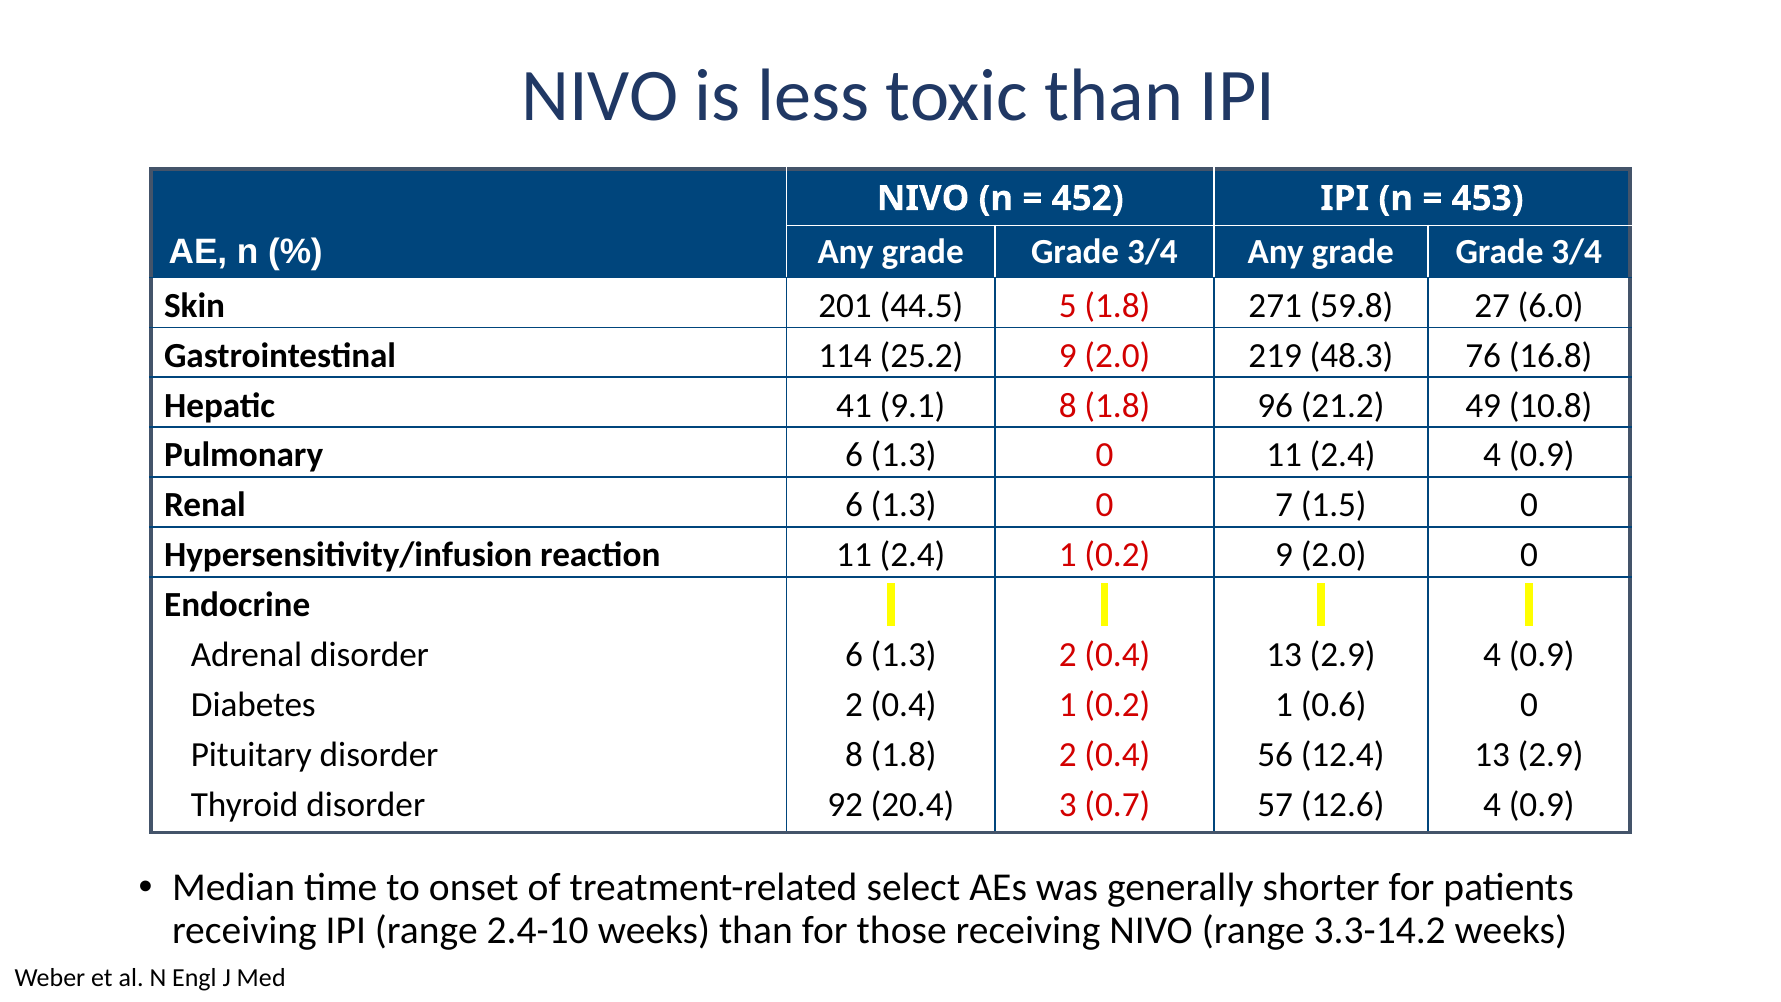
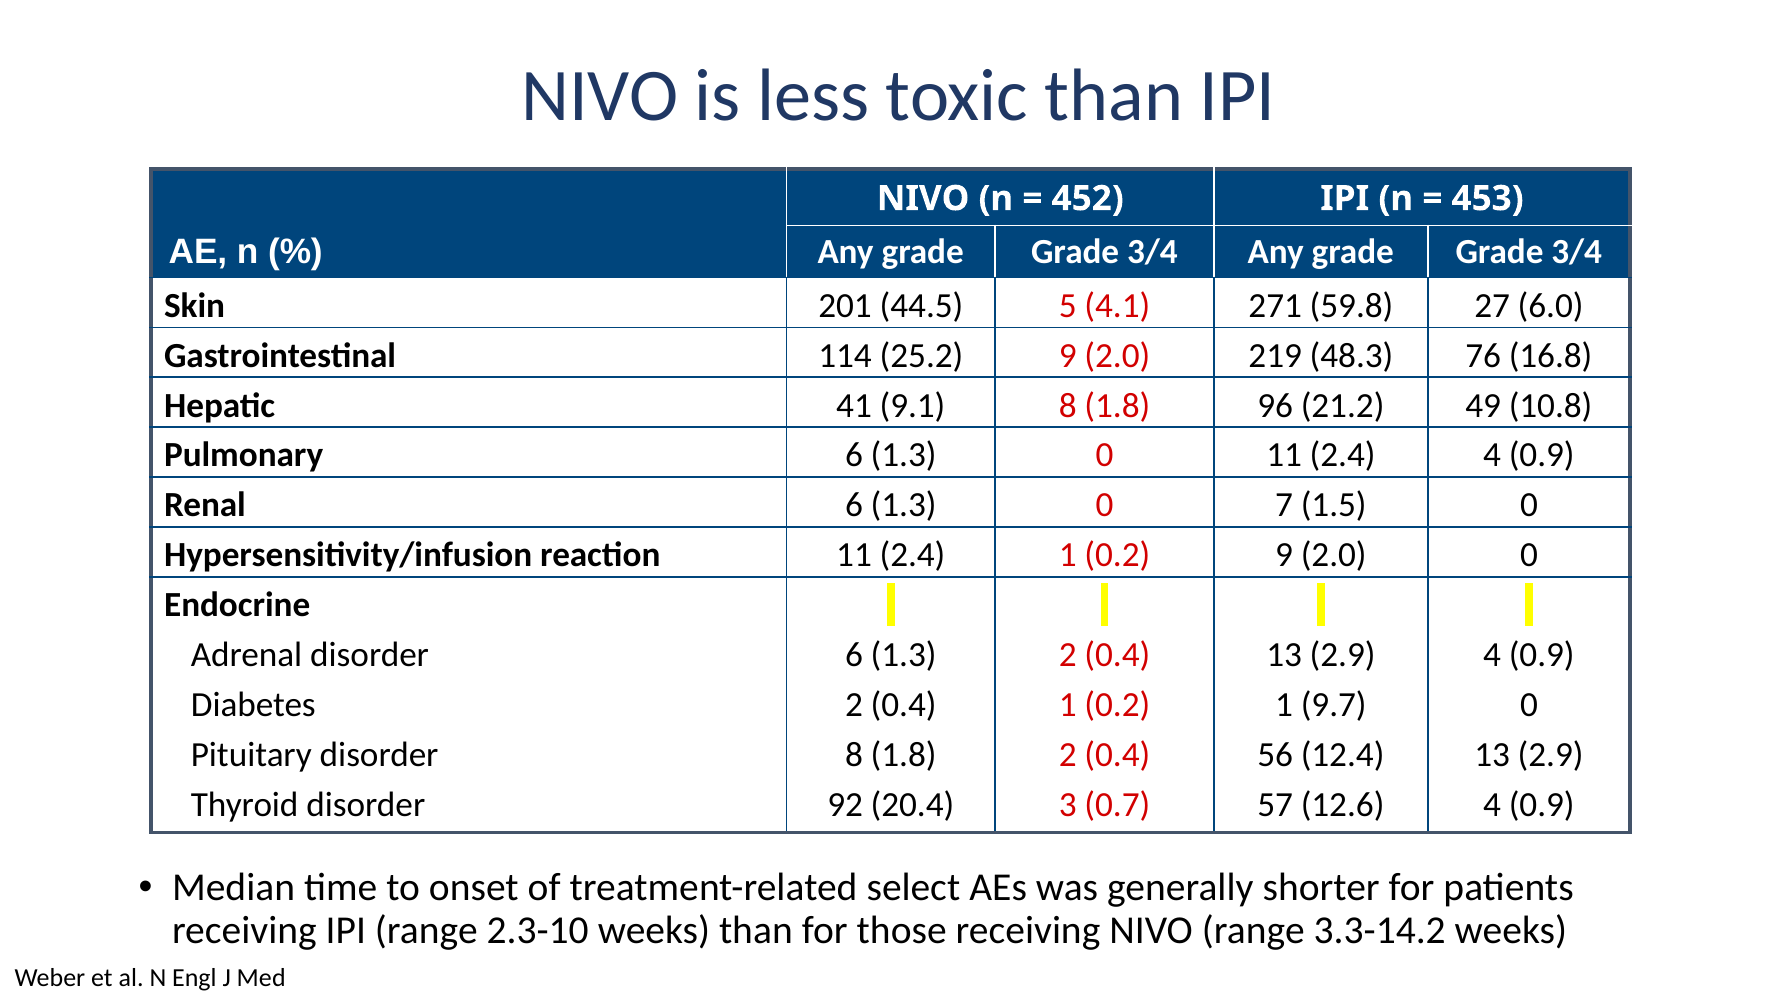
5 1.8: 1.8 -> 4.1
0.6: 0.6 -> 9.7
2.4-10: 2.4-10 -> 2.3-10
